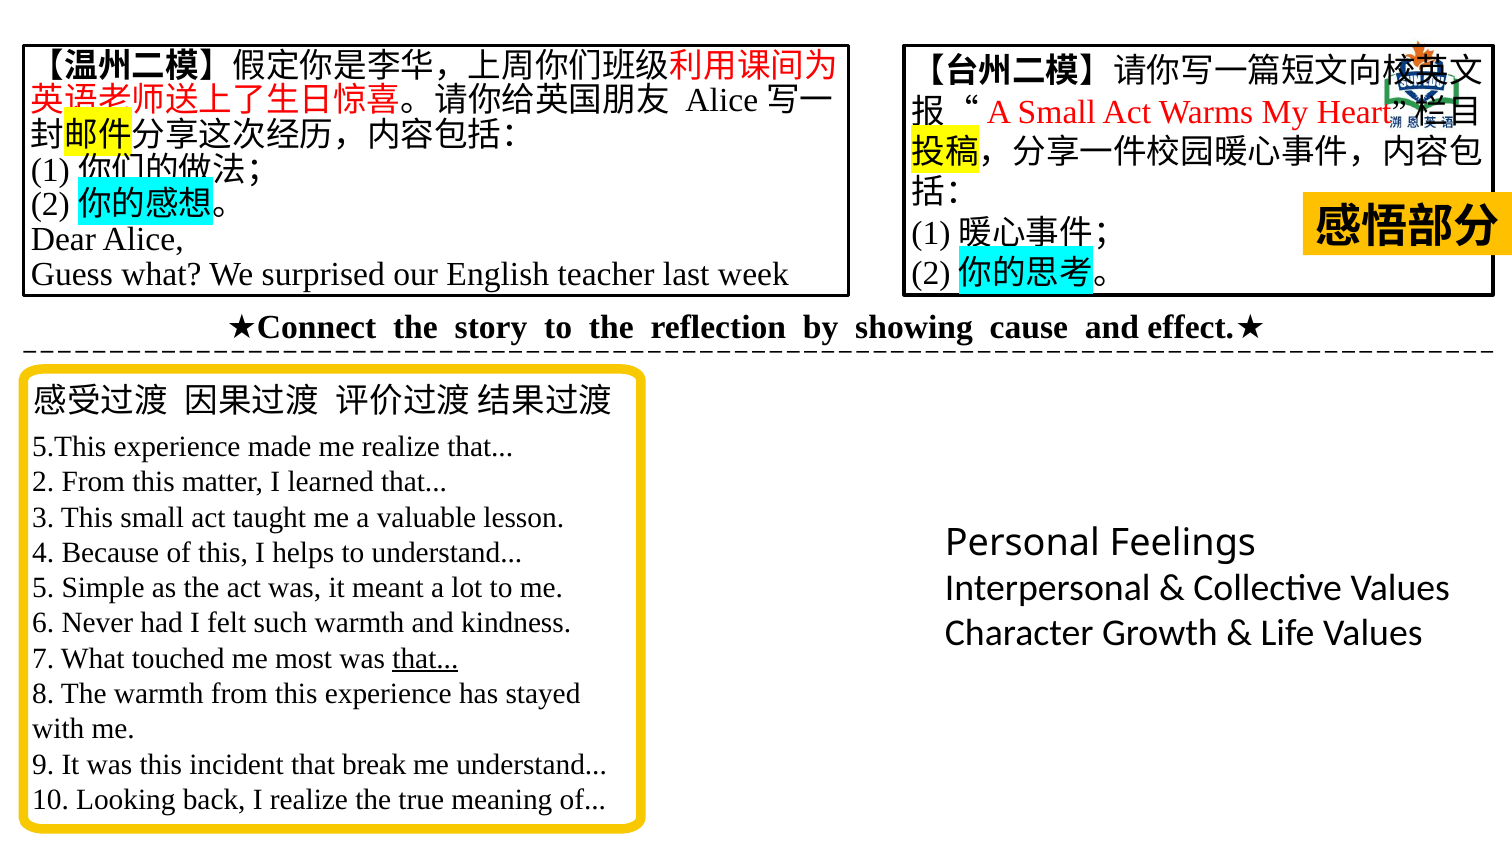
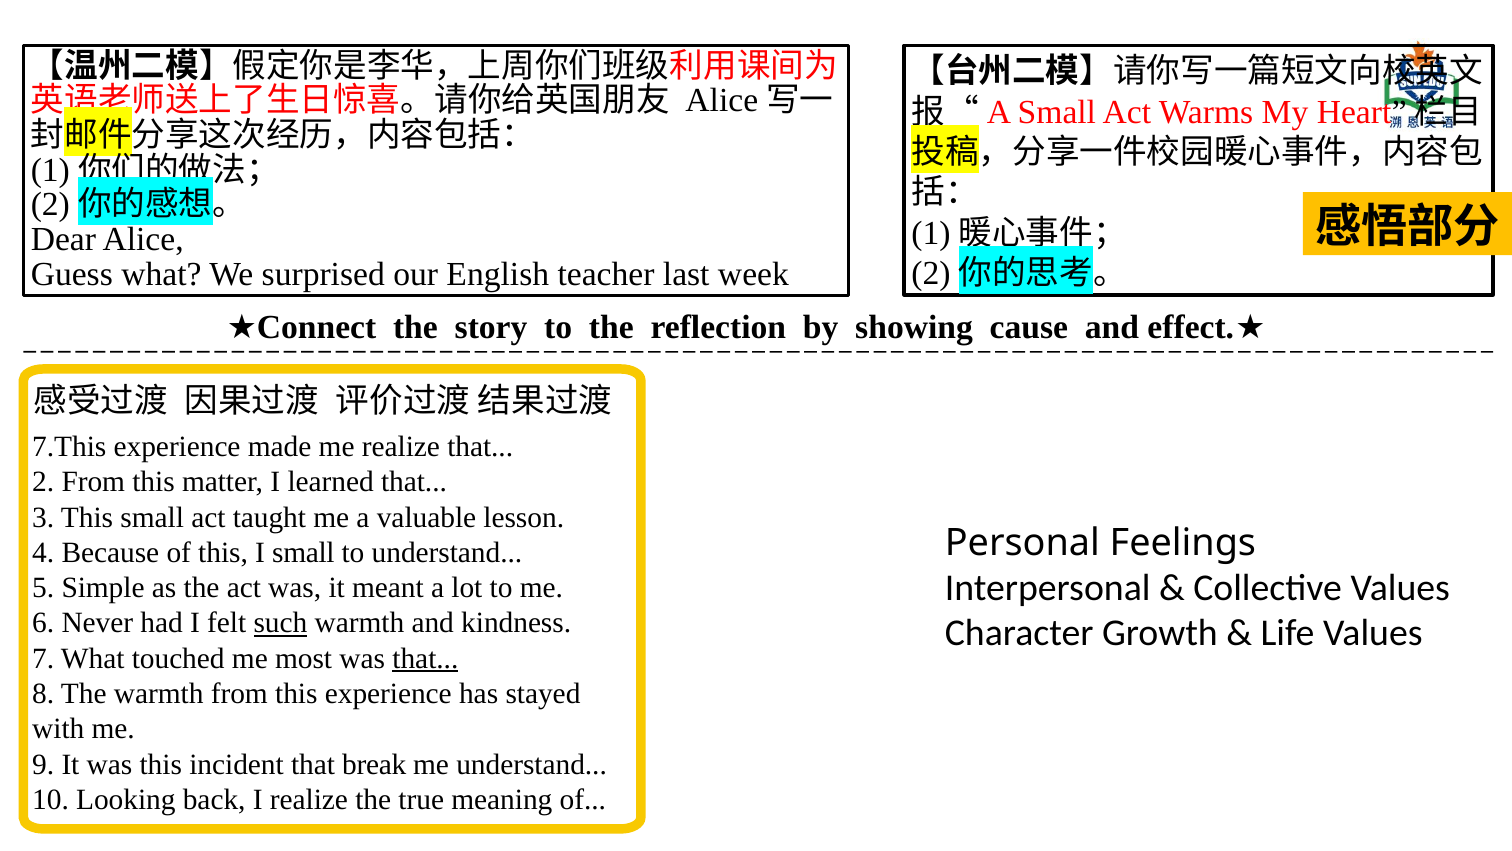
5.This: 5.This -> 7.This
I helps: helps -> small
such underline: none -> present
